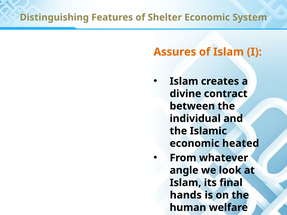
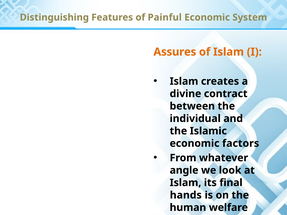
Shelter: Shelter -> Painful
heated: heated -> factors
